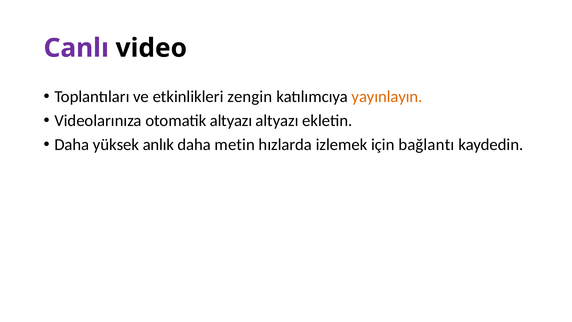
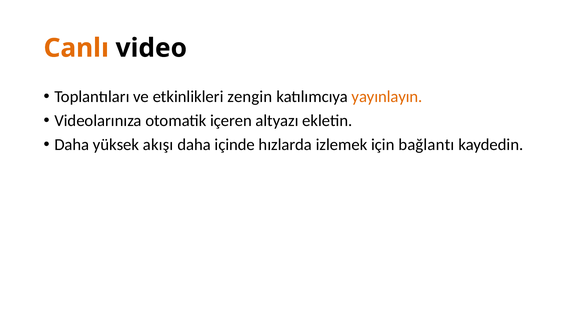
Canlı colour: purple -> orange
otomatik altyazı: altyazı -> içeren
anlık: anlık -> akışı
metin: metin -> içinde
